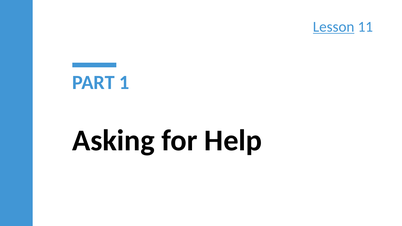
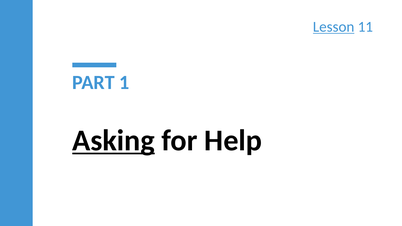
Asking underline: none -> present
